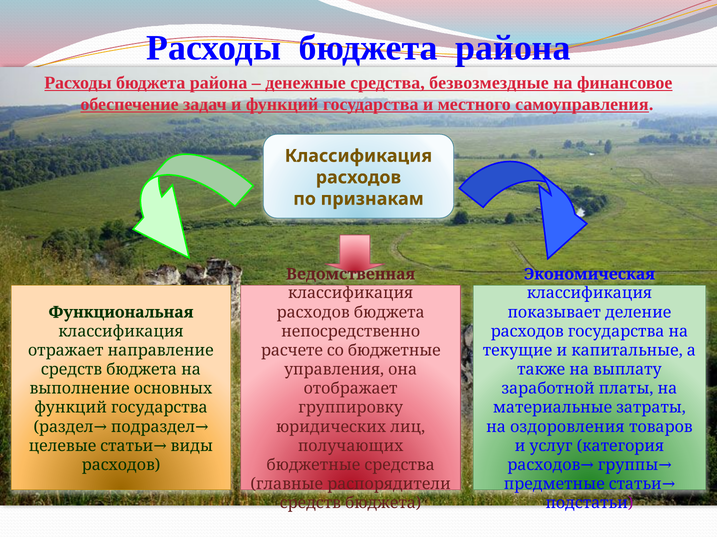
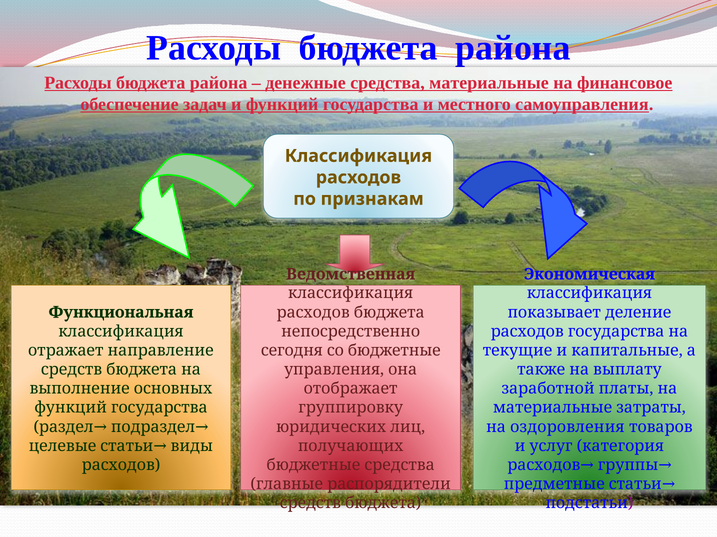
средства безвозмездные: безвозмездные -> материальные
расчете: расчете -> сегодня
